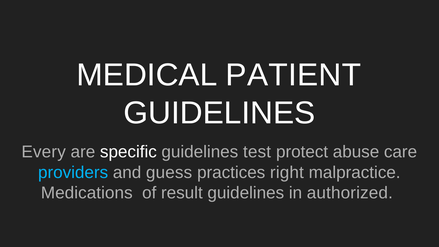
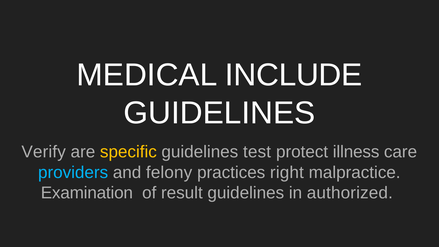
PATIENT: PATIENT -> INCLUDE
Every: Every -> Verify
specific colour: white -> yellow
abuse: abuse -> illness
guess: guess -> felony
Medications: Medications -> Examination
